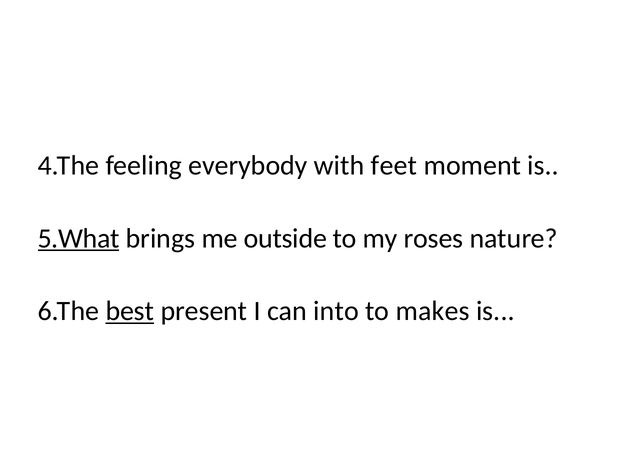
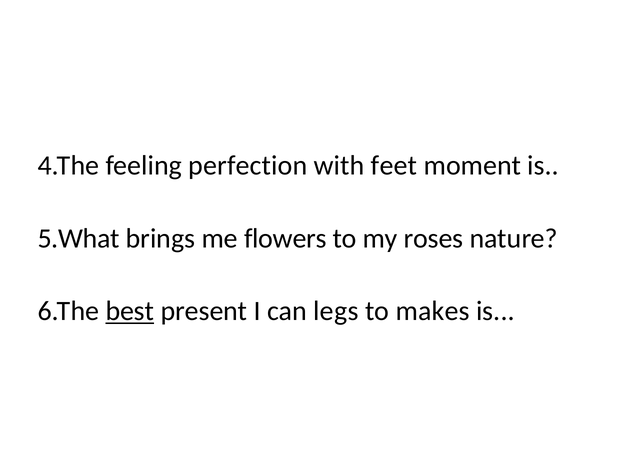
everybody: everybody -> perfection
5.What underline: present -> none
outside: outside -> flowers
into: into -> legs
